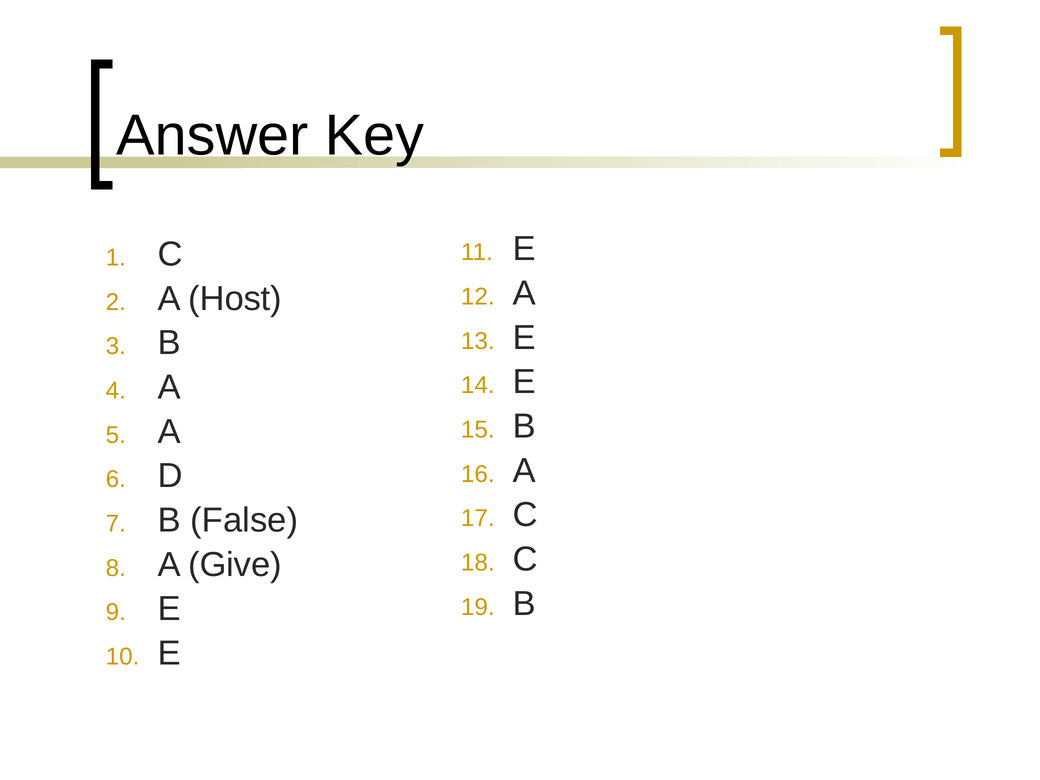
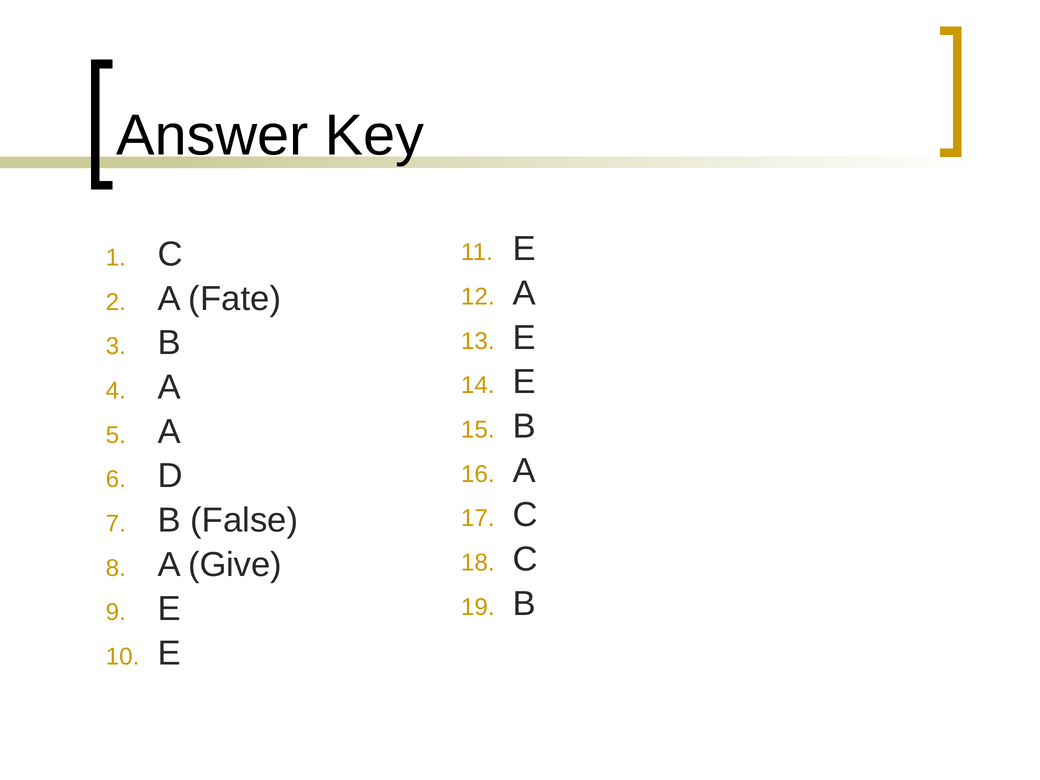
Host: Host -> Fate
